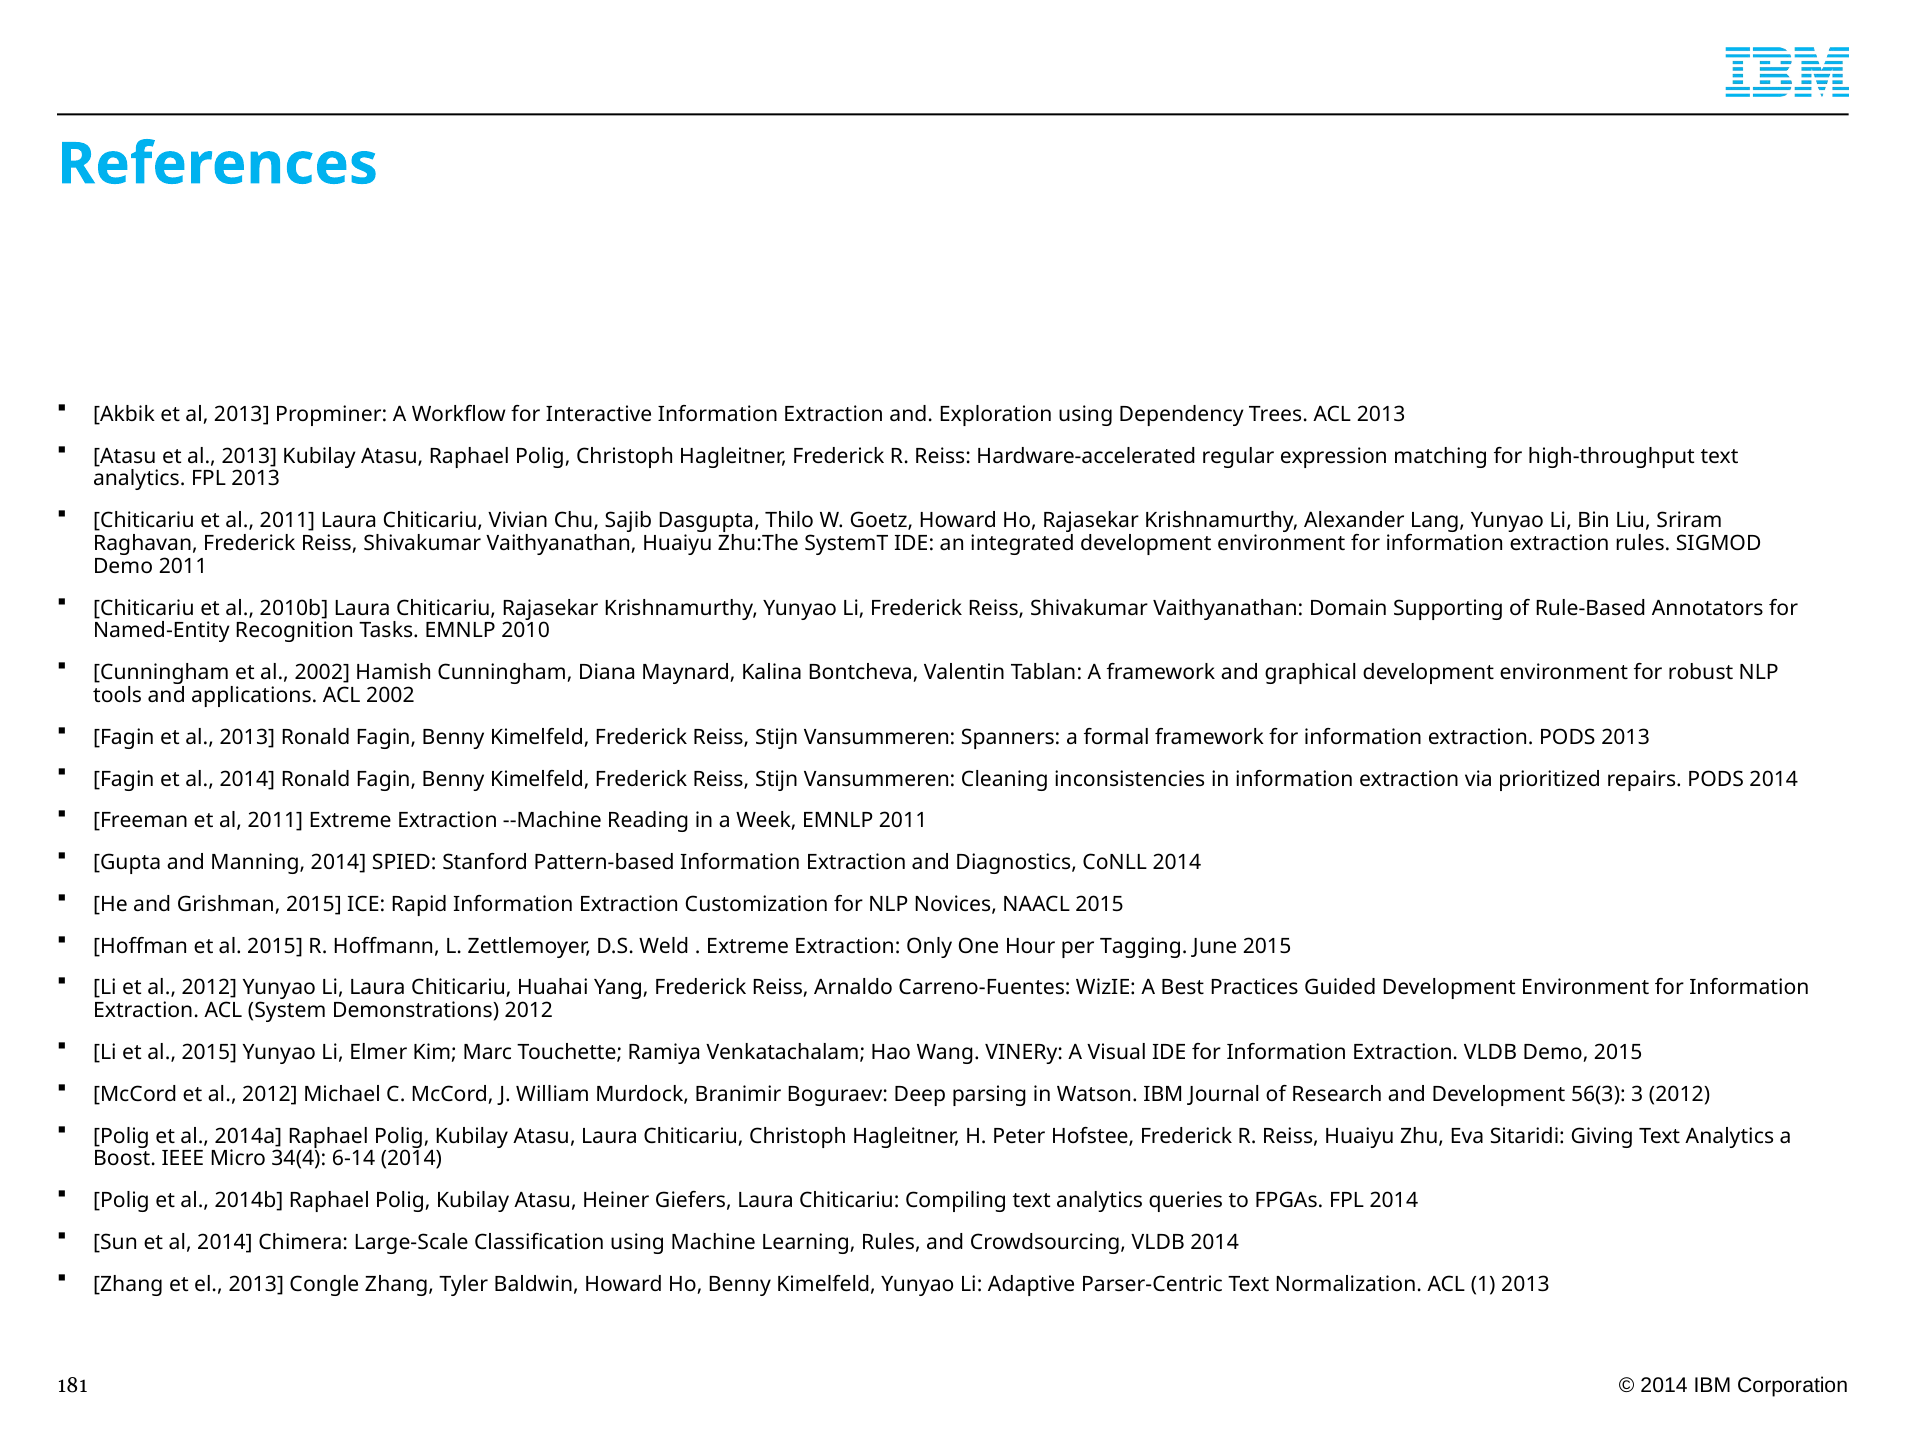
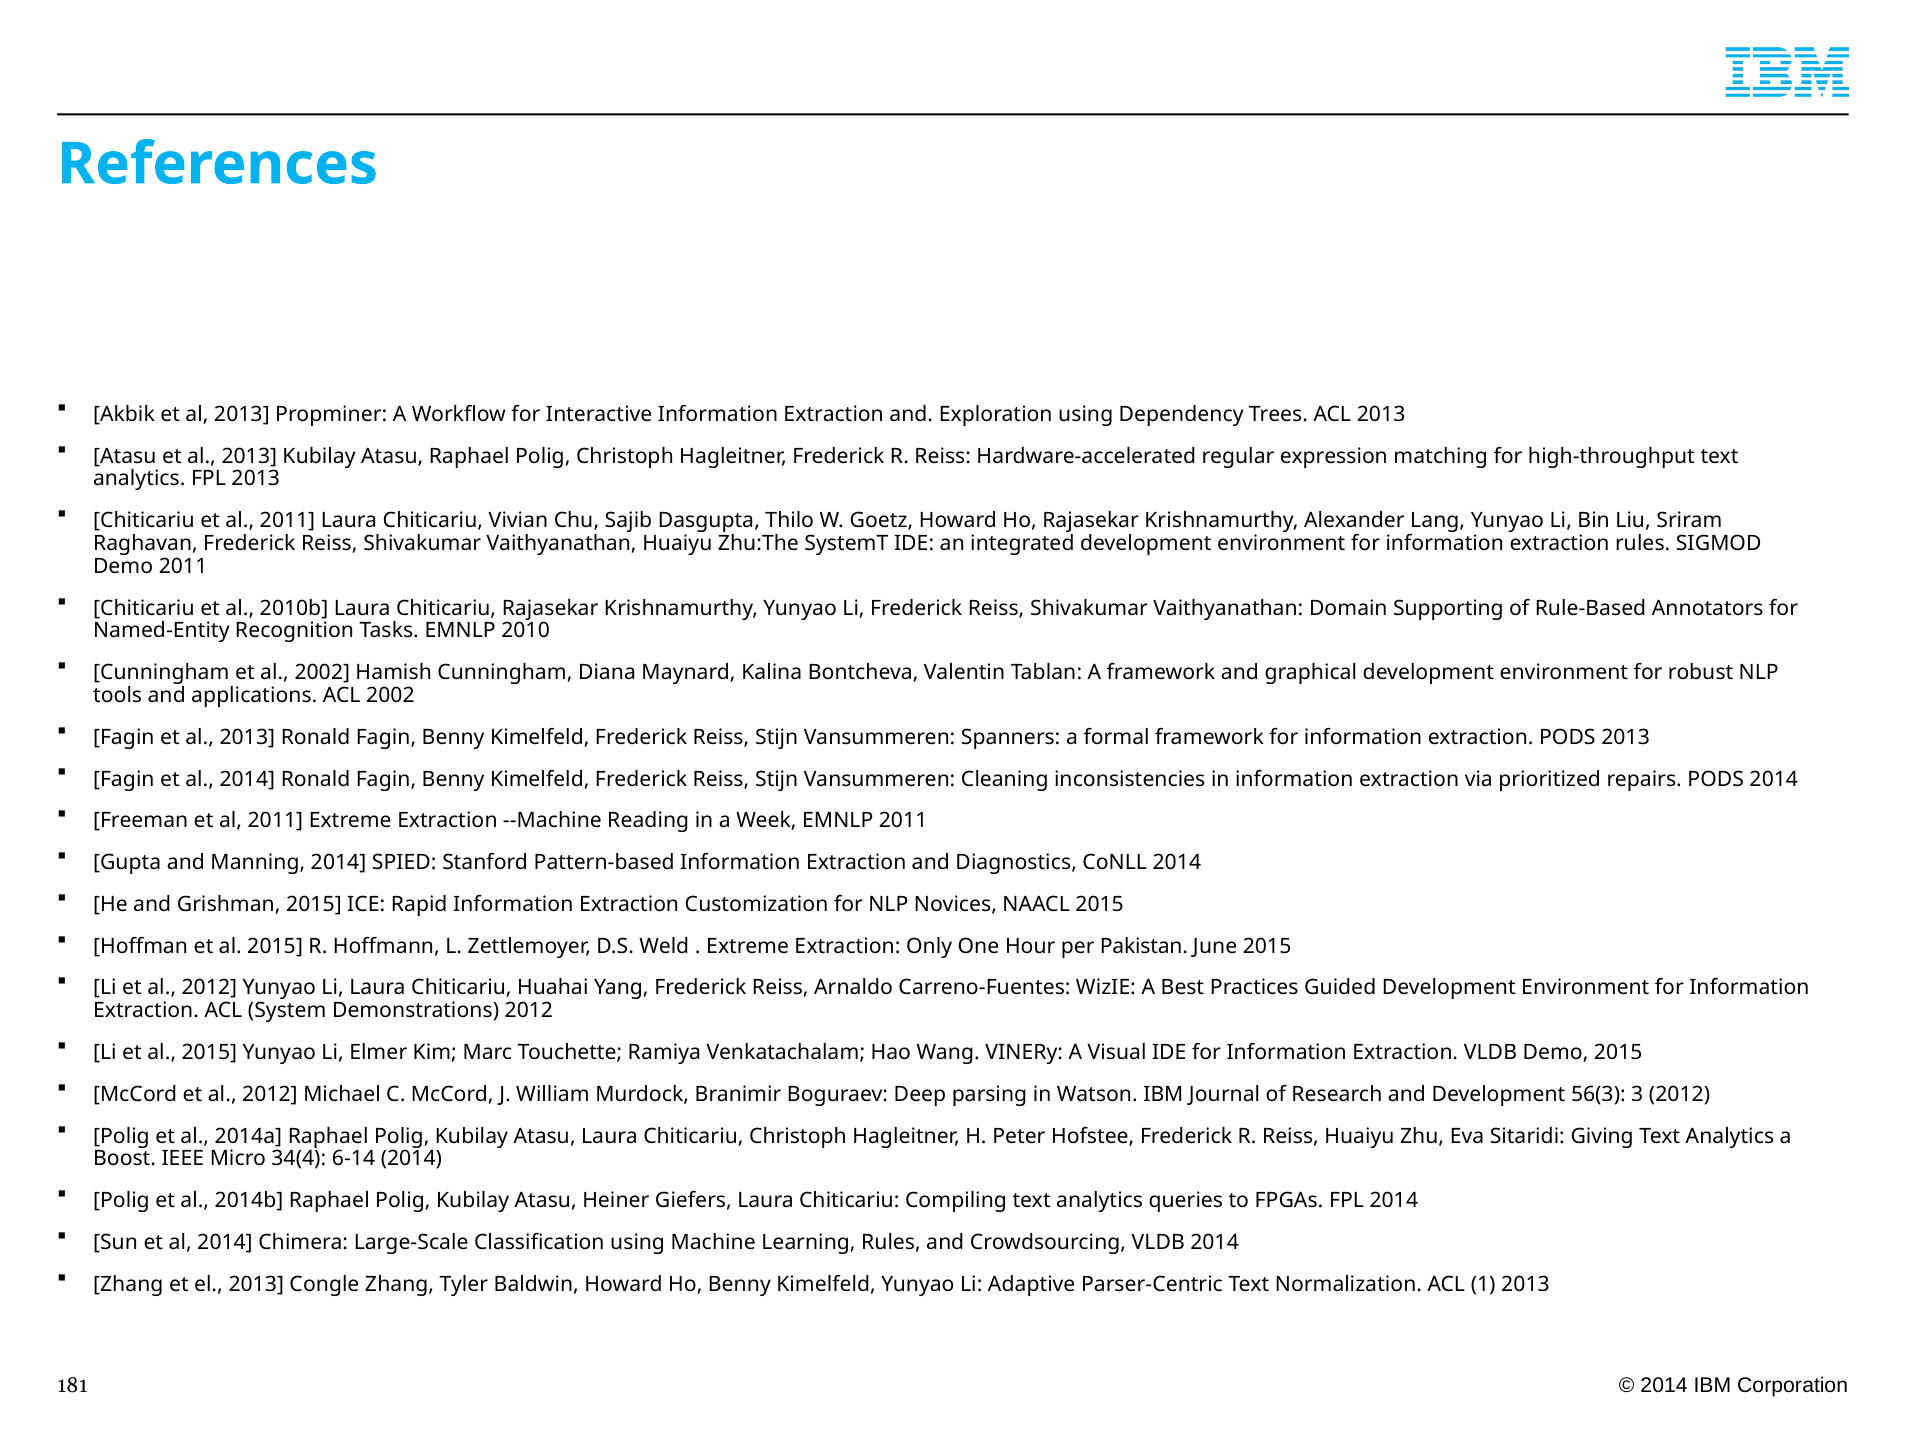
Tagging: Tagging -> Pakistan
